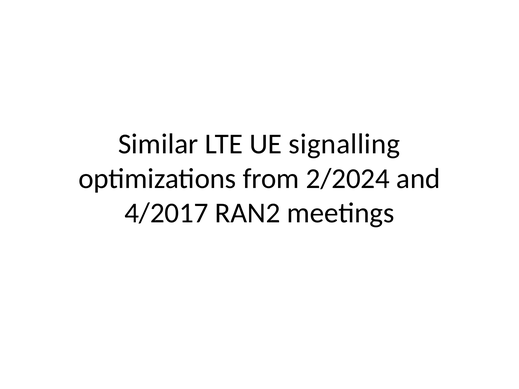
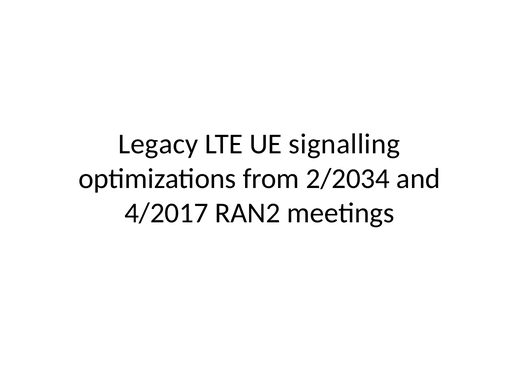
Similar: Similar -> Legacy
2/2024: 2/2024 -> 2/2034
